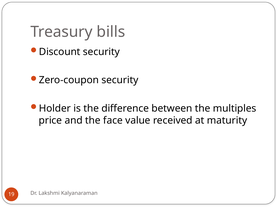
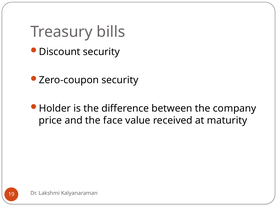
multiples: multiples -> company
